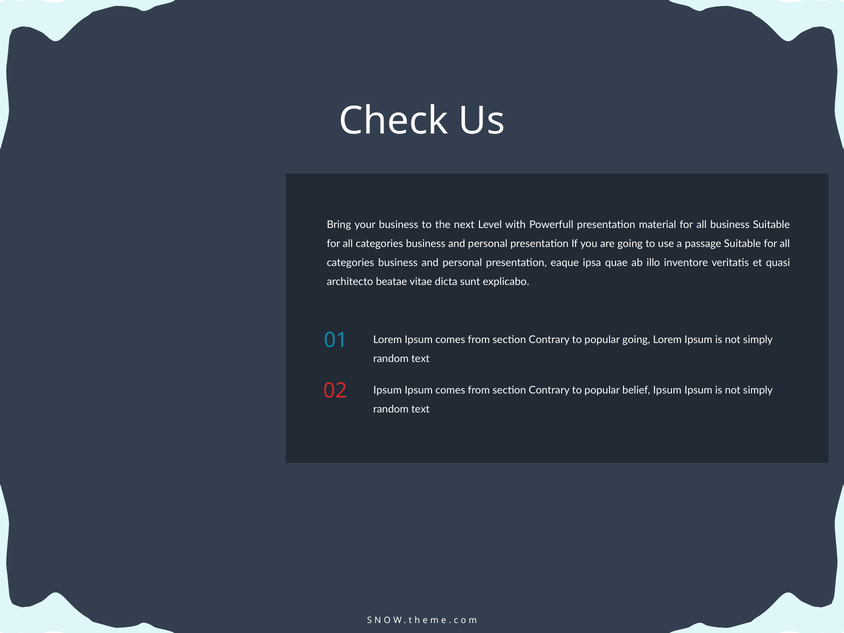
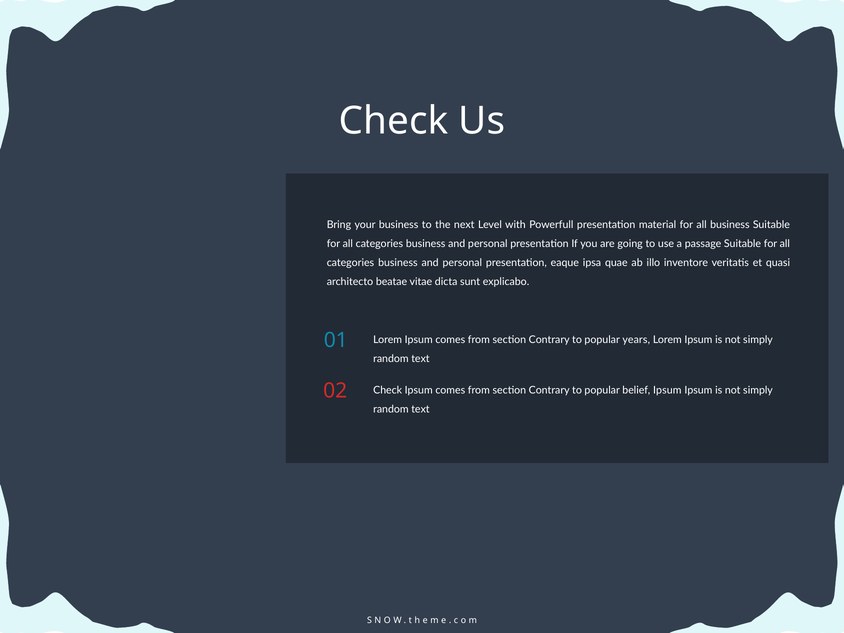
popular going: going -> years
Ipsum at (388, 390): Ipsum -> Check
